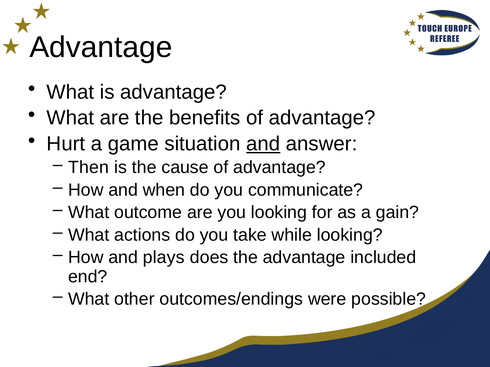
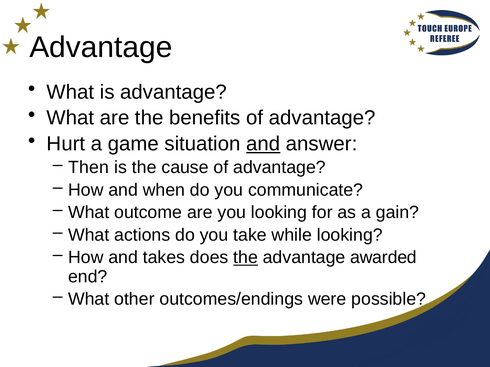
plays: plays -> takes
the at (246, 258) underline: none -> present
included: included -> awarded
